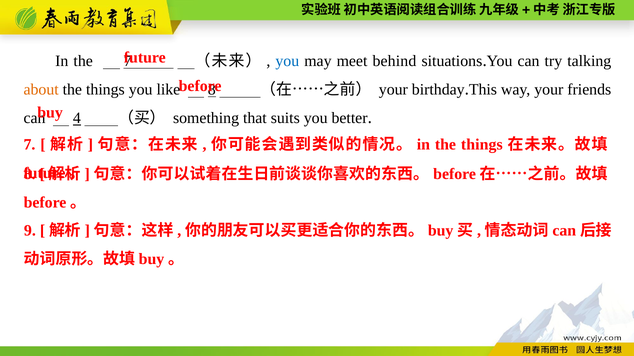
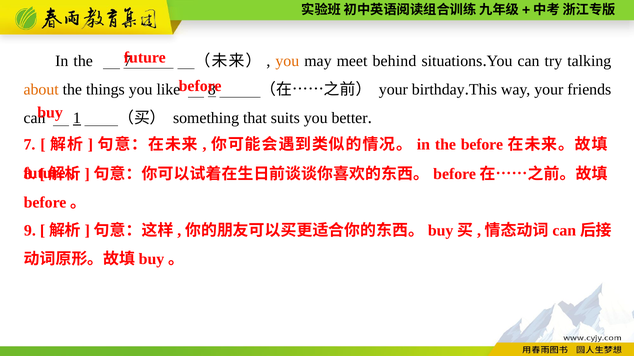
you at (287, 61) colour: blue -> orange
4: 4 -> 1
in the things: things -> before
